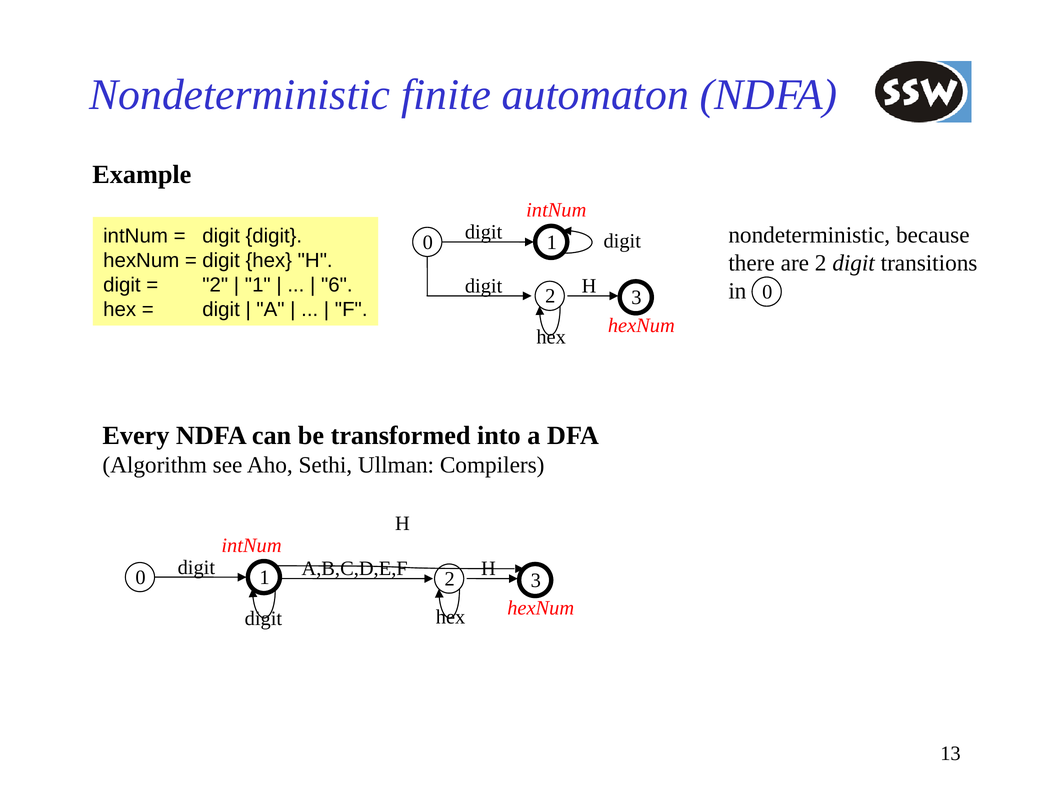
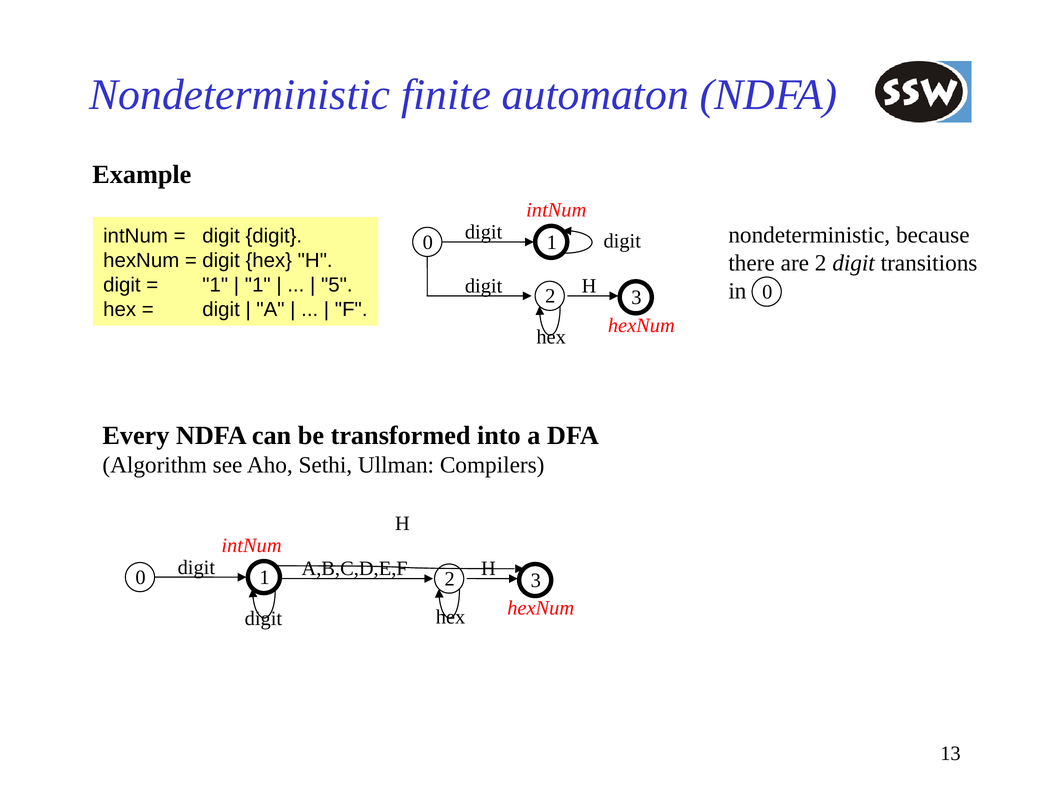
2 at (215, 285): 2 -> 1
6: 6 -> 5
